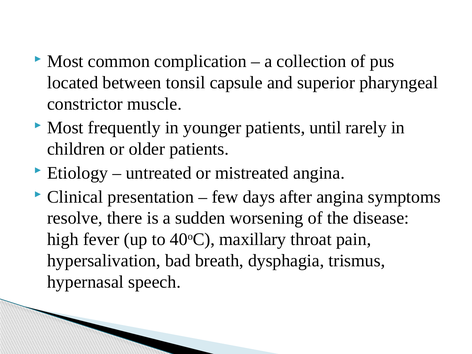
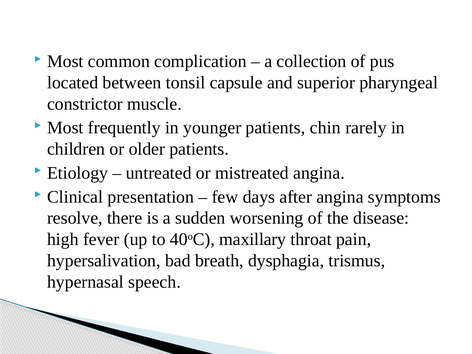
until: until -> chin
